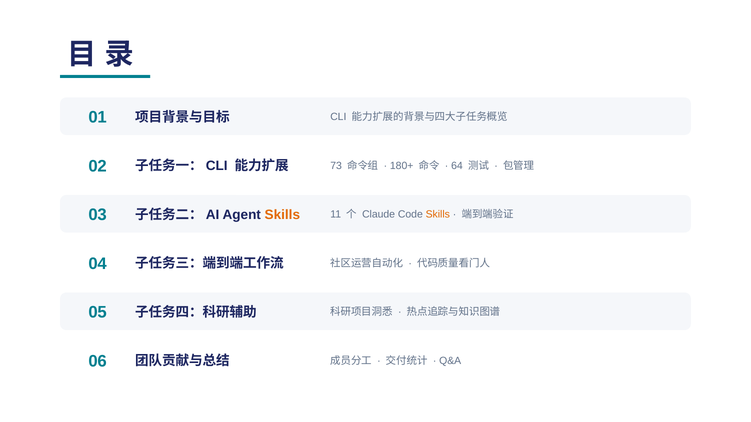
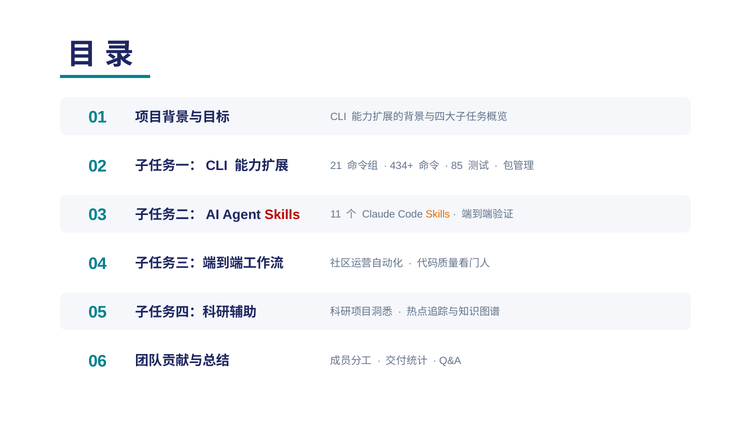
73: 73 -> 21
180+: 180+ -> 434+
64: 64 -> 85
Skills at (282, 215) colour: orange -> red
